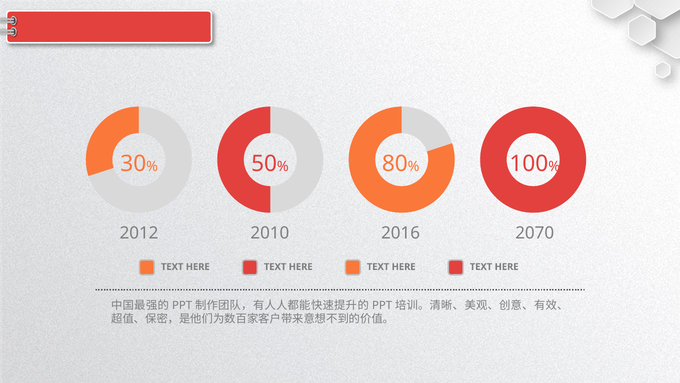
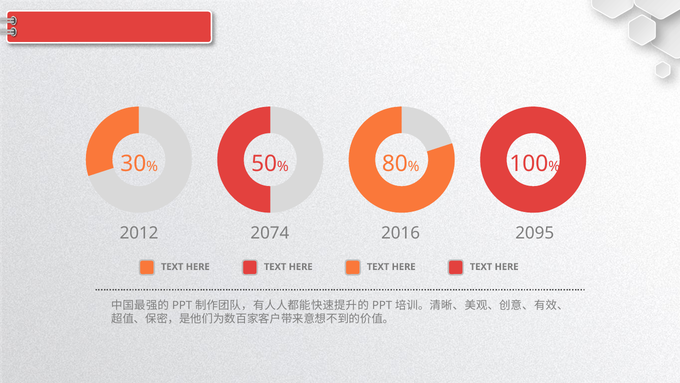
2010: 2010 -> 2074
2070: 2070 -> 2095
